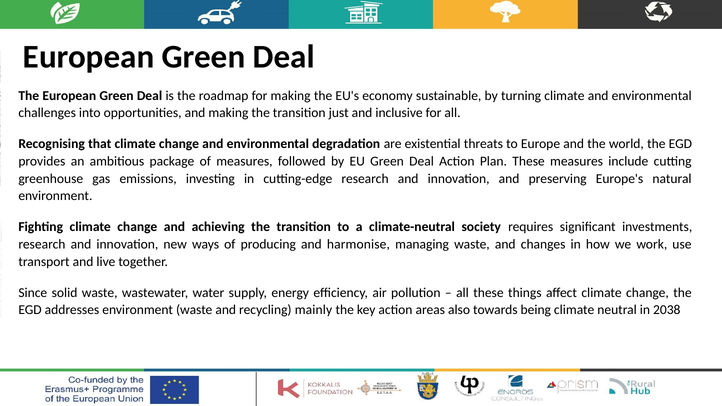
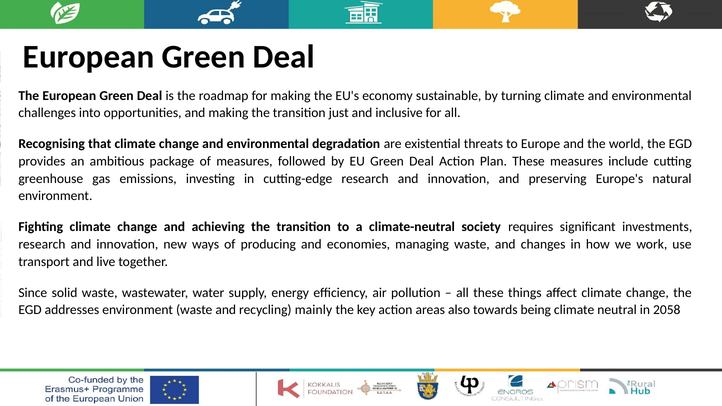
harmonise: harmonise -> economies
2038: 2038 -> 2058
